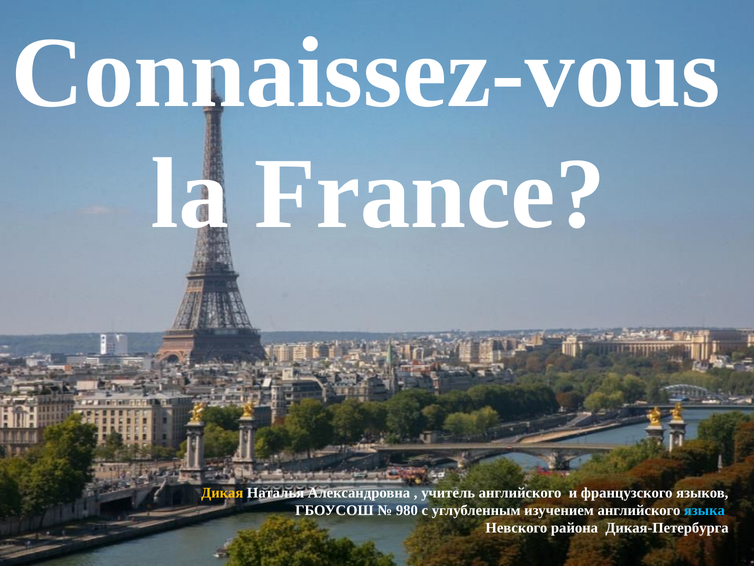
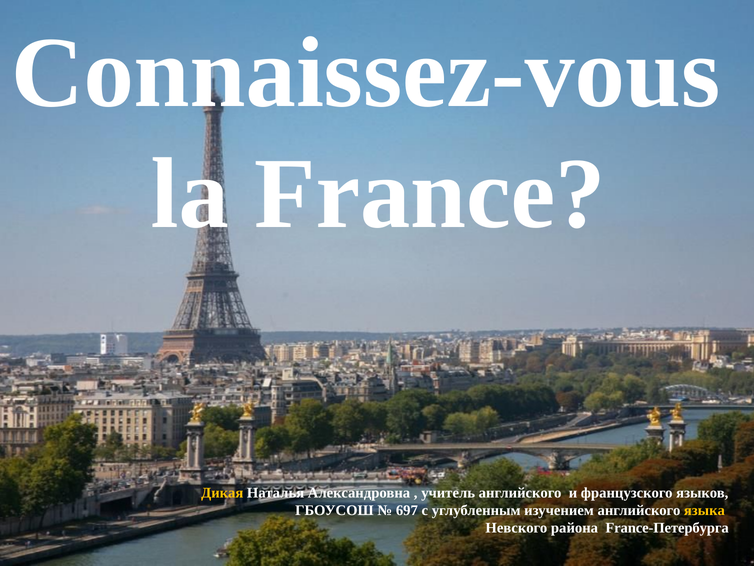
980: 980 -> 697
языка colour: light blue -> yellow
Дикая-Петербурга: Дикая-Петербурга -> France-Петербурга
